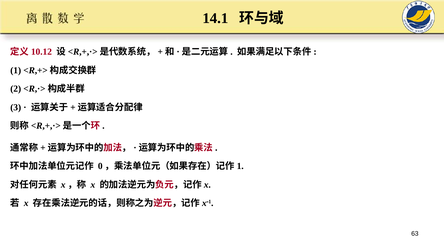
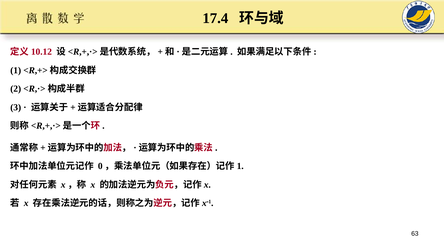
14.1: 14.1 -> 17.4
